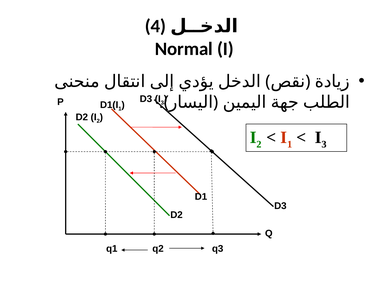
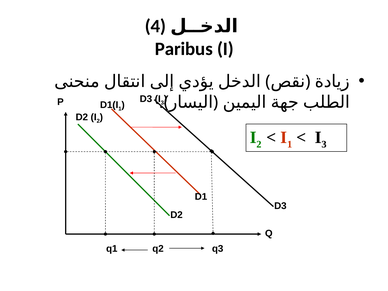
Normal: Normal -> Paribus
